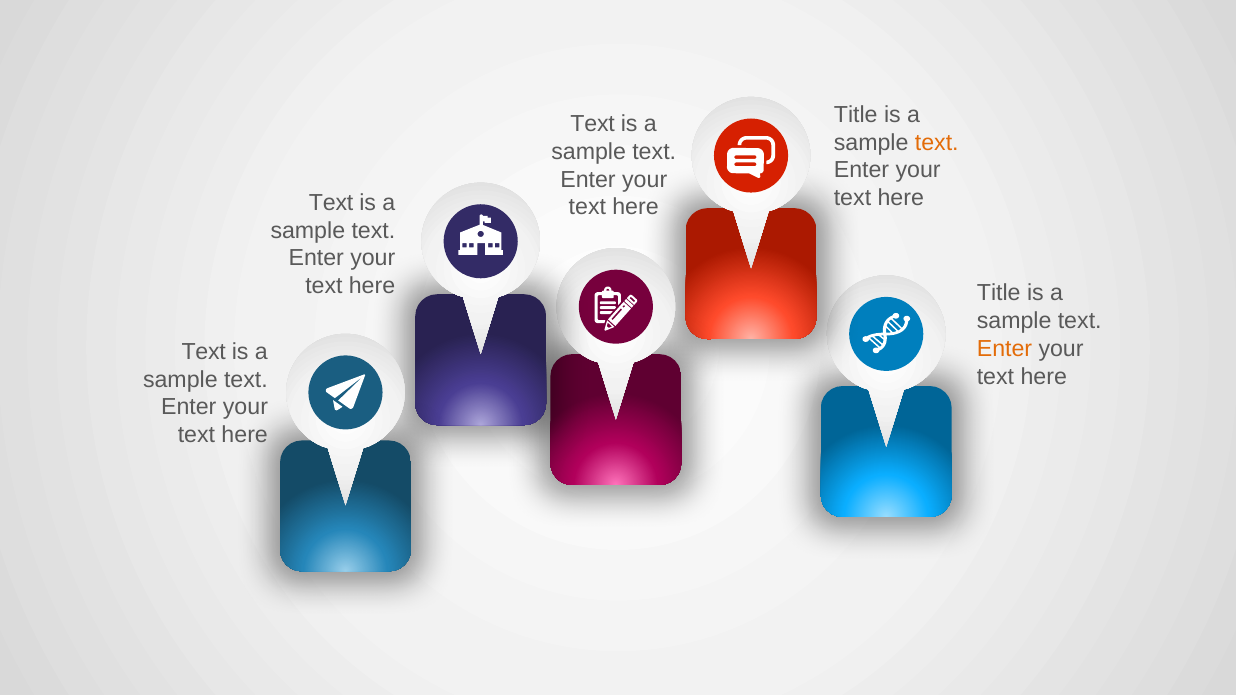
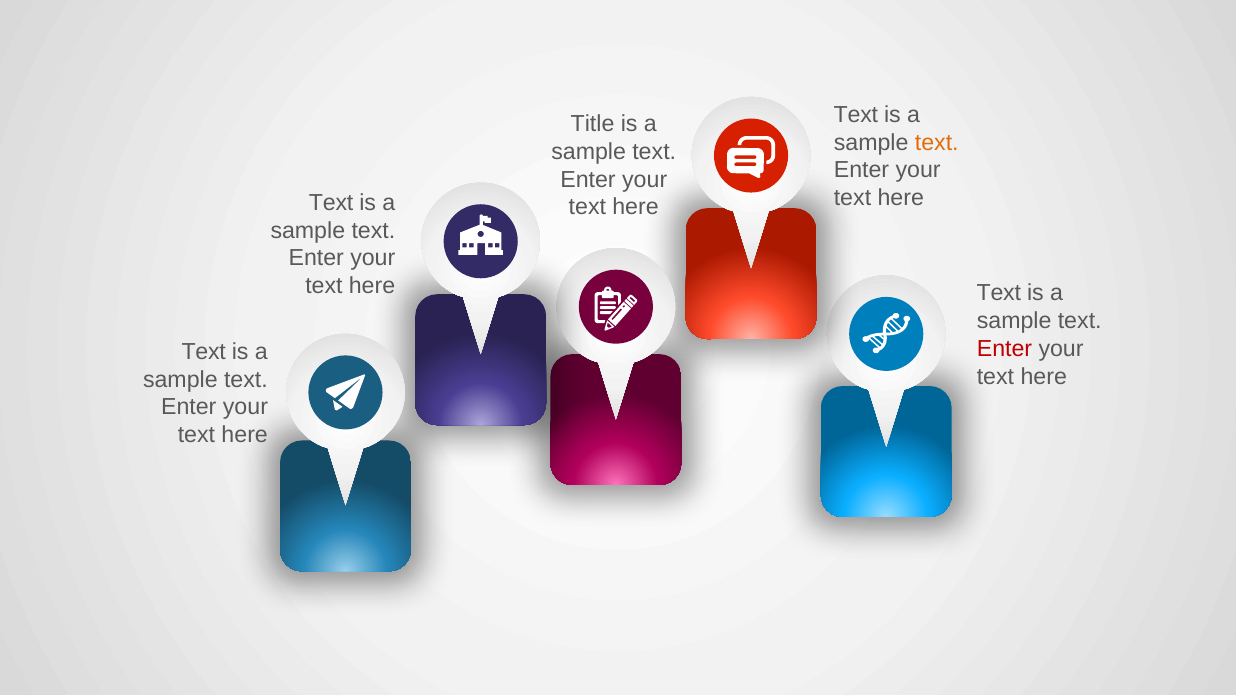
Title at (856, 115): Title -> Text
Text at (593, 124): Text -> Title
Title at (999, 293): Title -> Text
Enter at (1005, 349) colour: orange -> red
